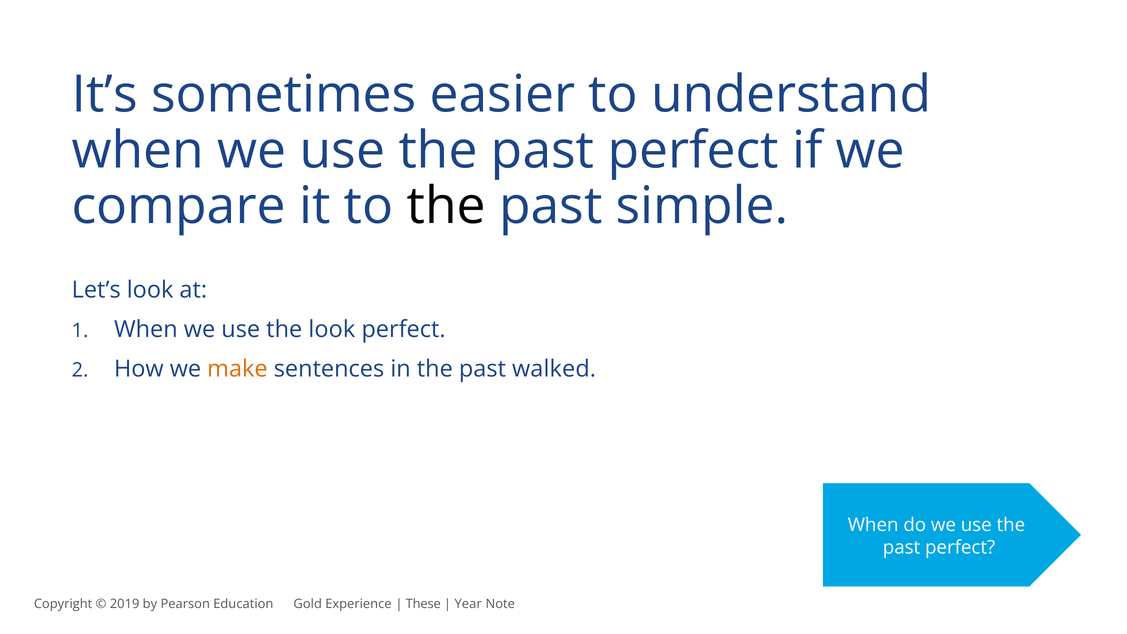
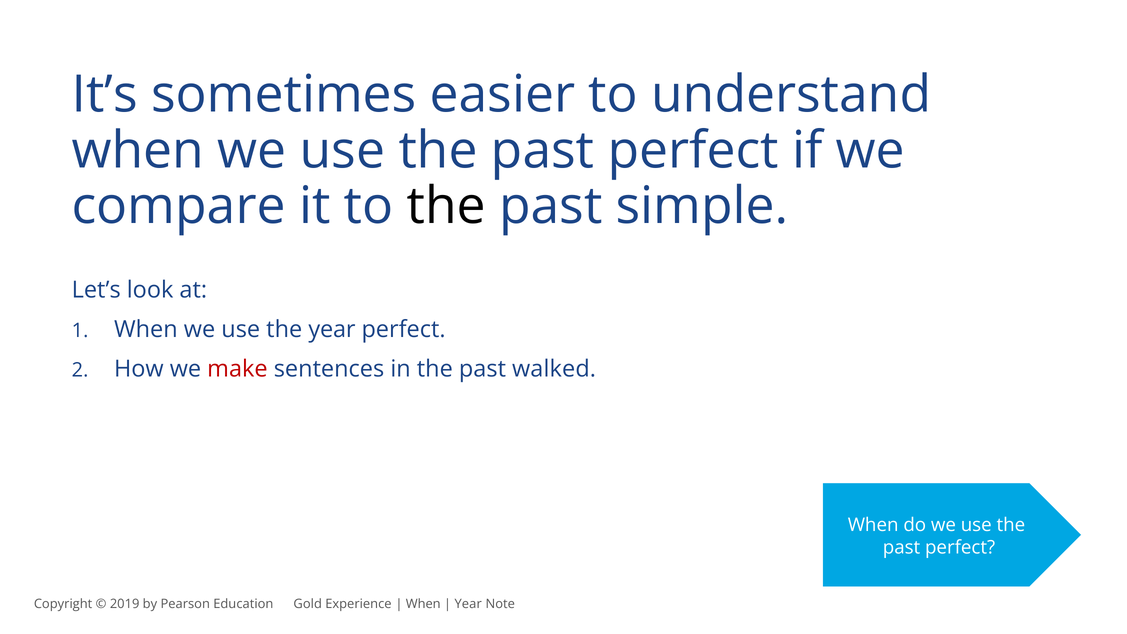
the look: look -> year
make colour: orange -> red
These at (423, 604): These -> When
